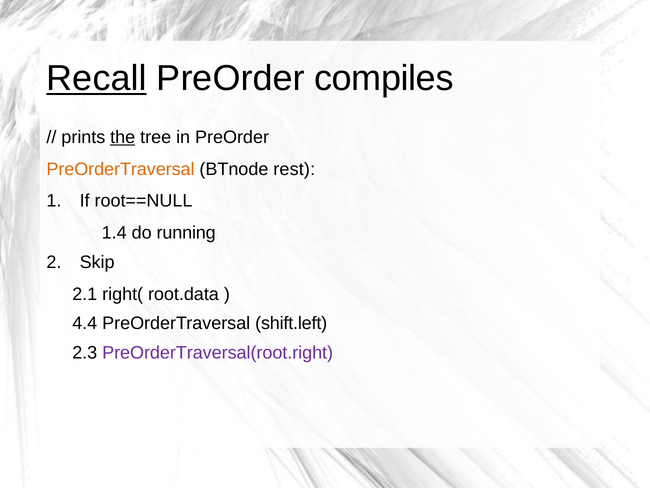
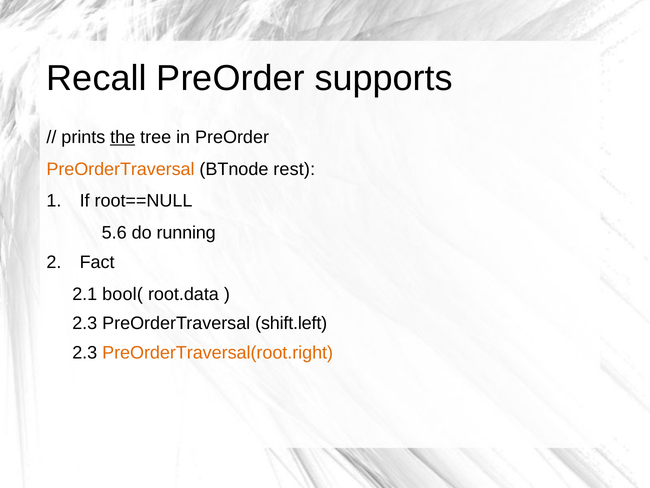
Recall underline: present -> none
compiles: compiles -> supports
1.4: 1.4 -> 5.6
Skip: Skip -> Fact
right(: right( -> bool(
4.4 at (85, 323): 4.4 -> 2.3
PreOrderTraversal(root.right colour: purple -> orange
